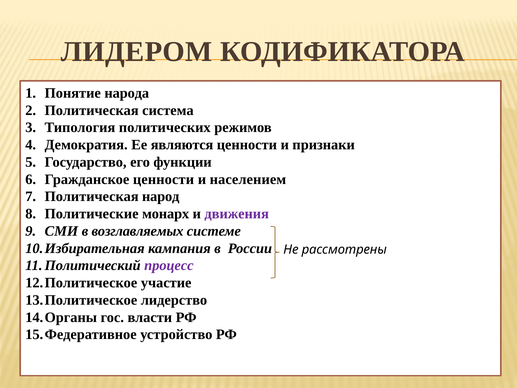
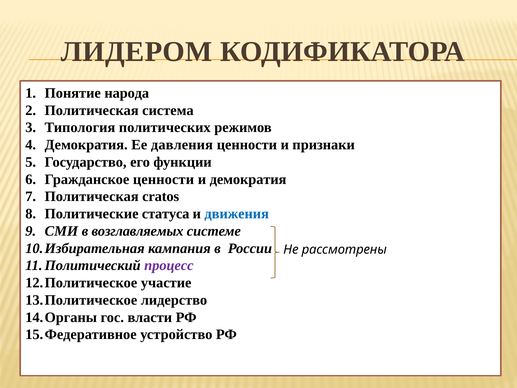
являются: являются -> давления
и населением: населением -> демократия
народ: народ -> cratos
монарх: монарх -> статуса
движения colour: purple -> blue
